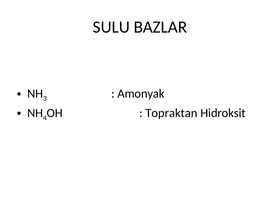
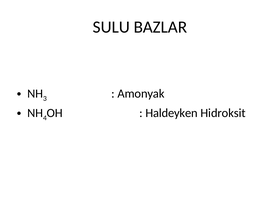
Topraktan: Topraktan -> Haldeyken
